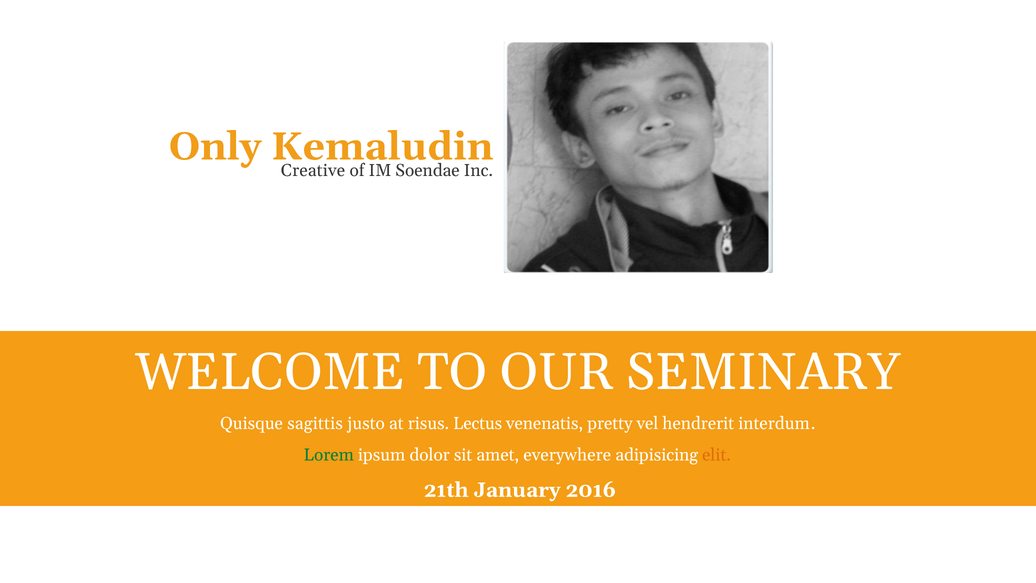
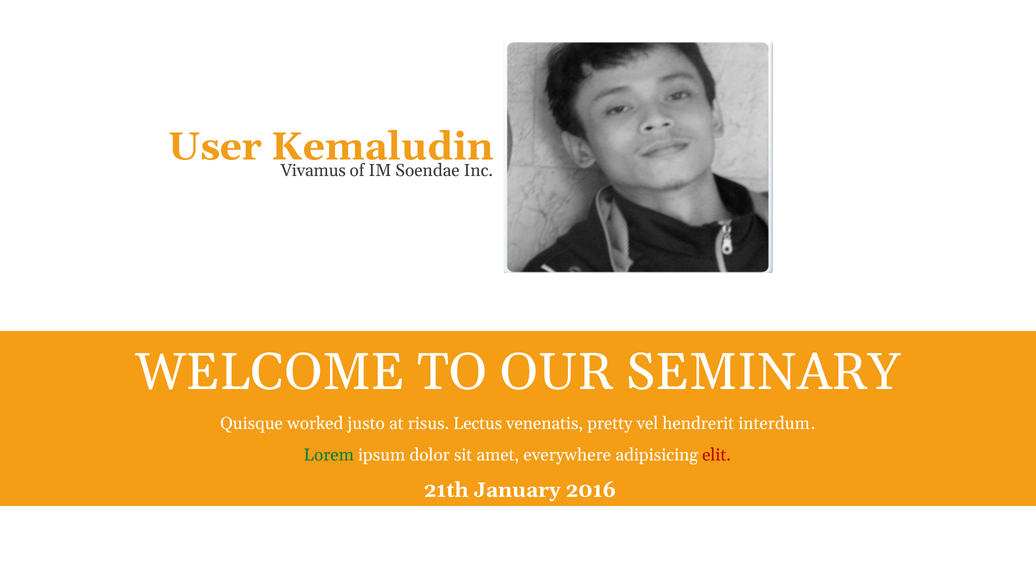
Only: Only -> User
Creative: Creative -> Vivamus
sagittis: sagittis -> worked
elit colour: orange -> red
